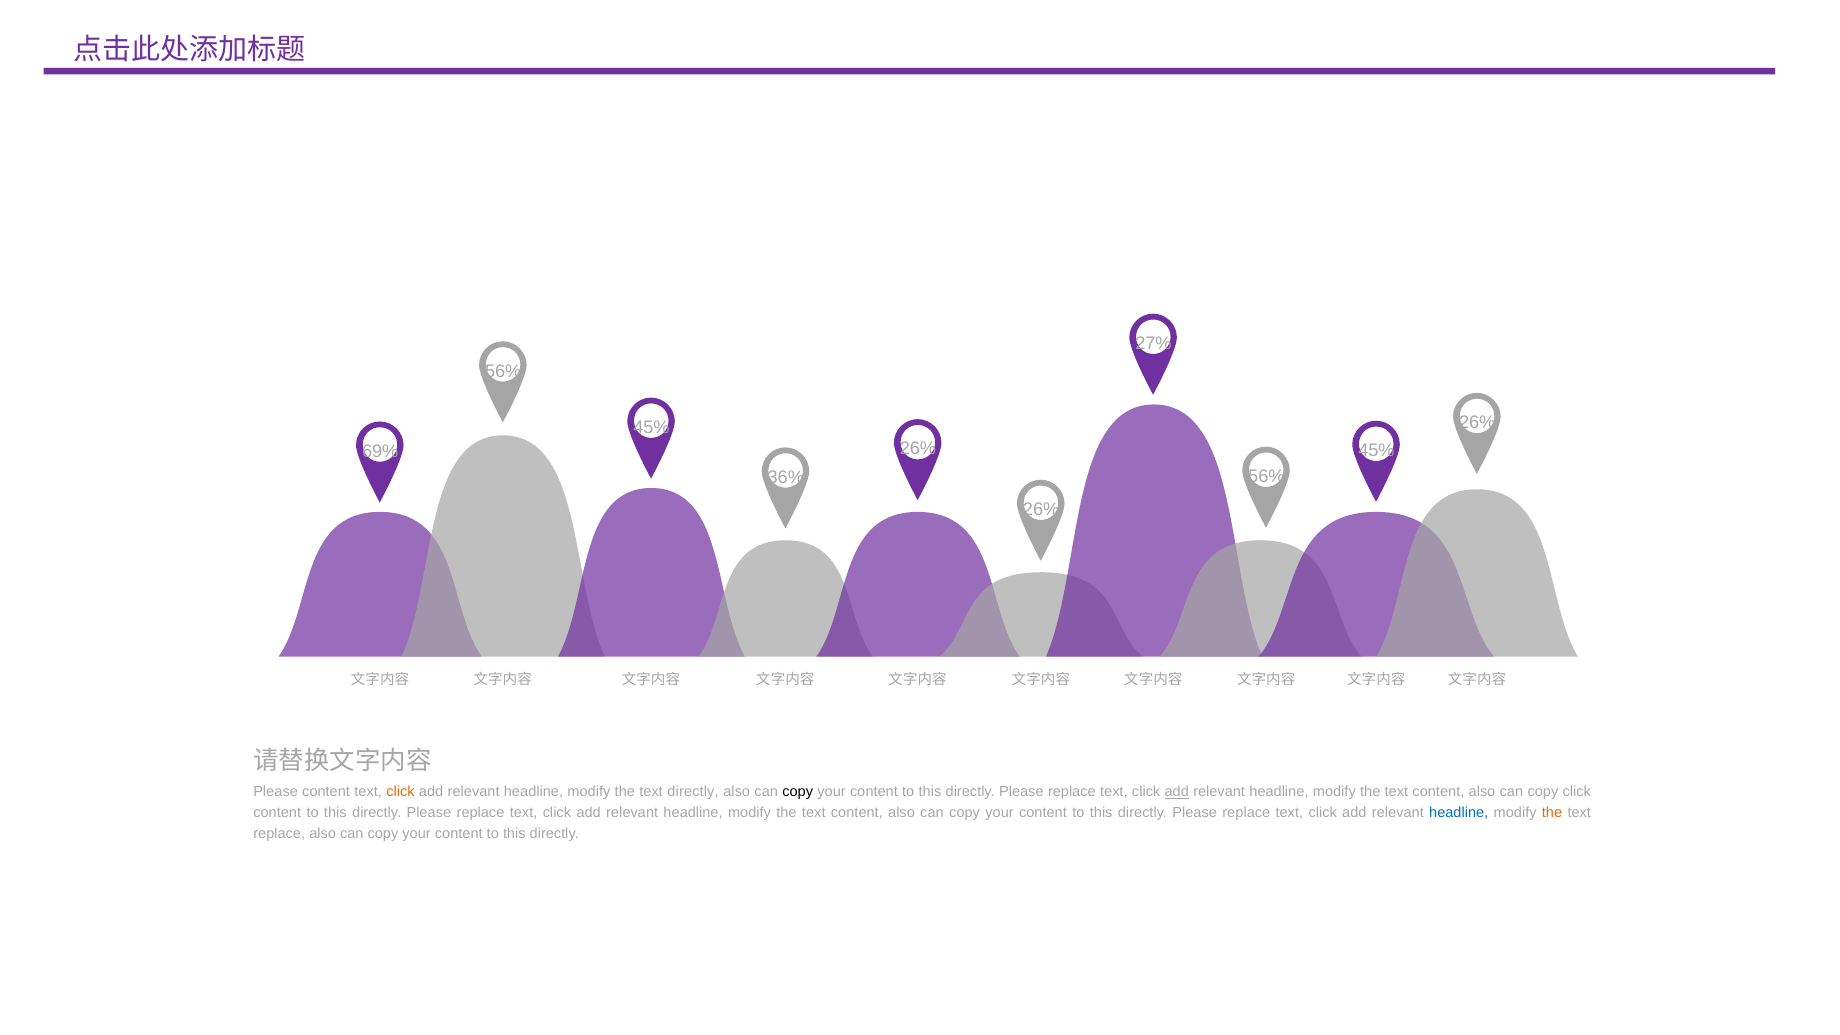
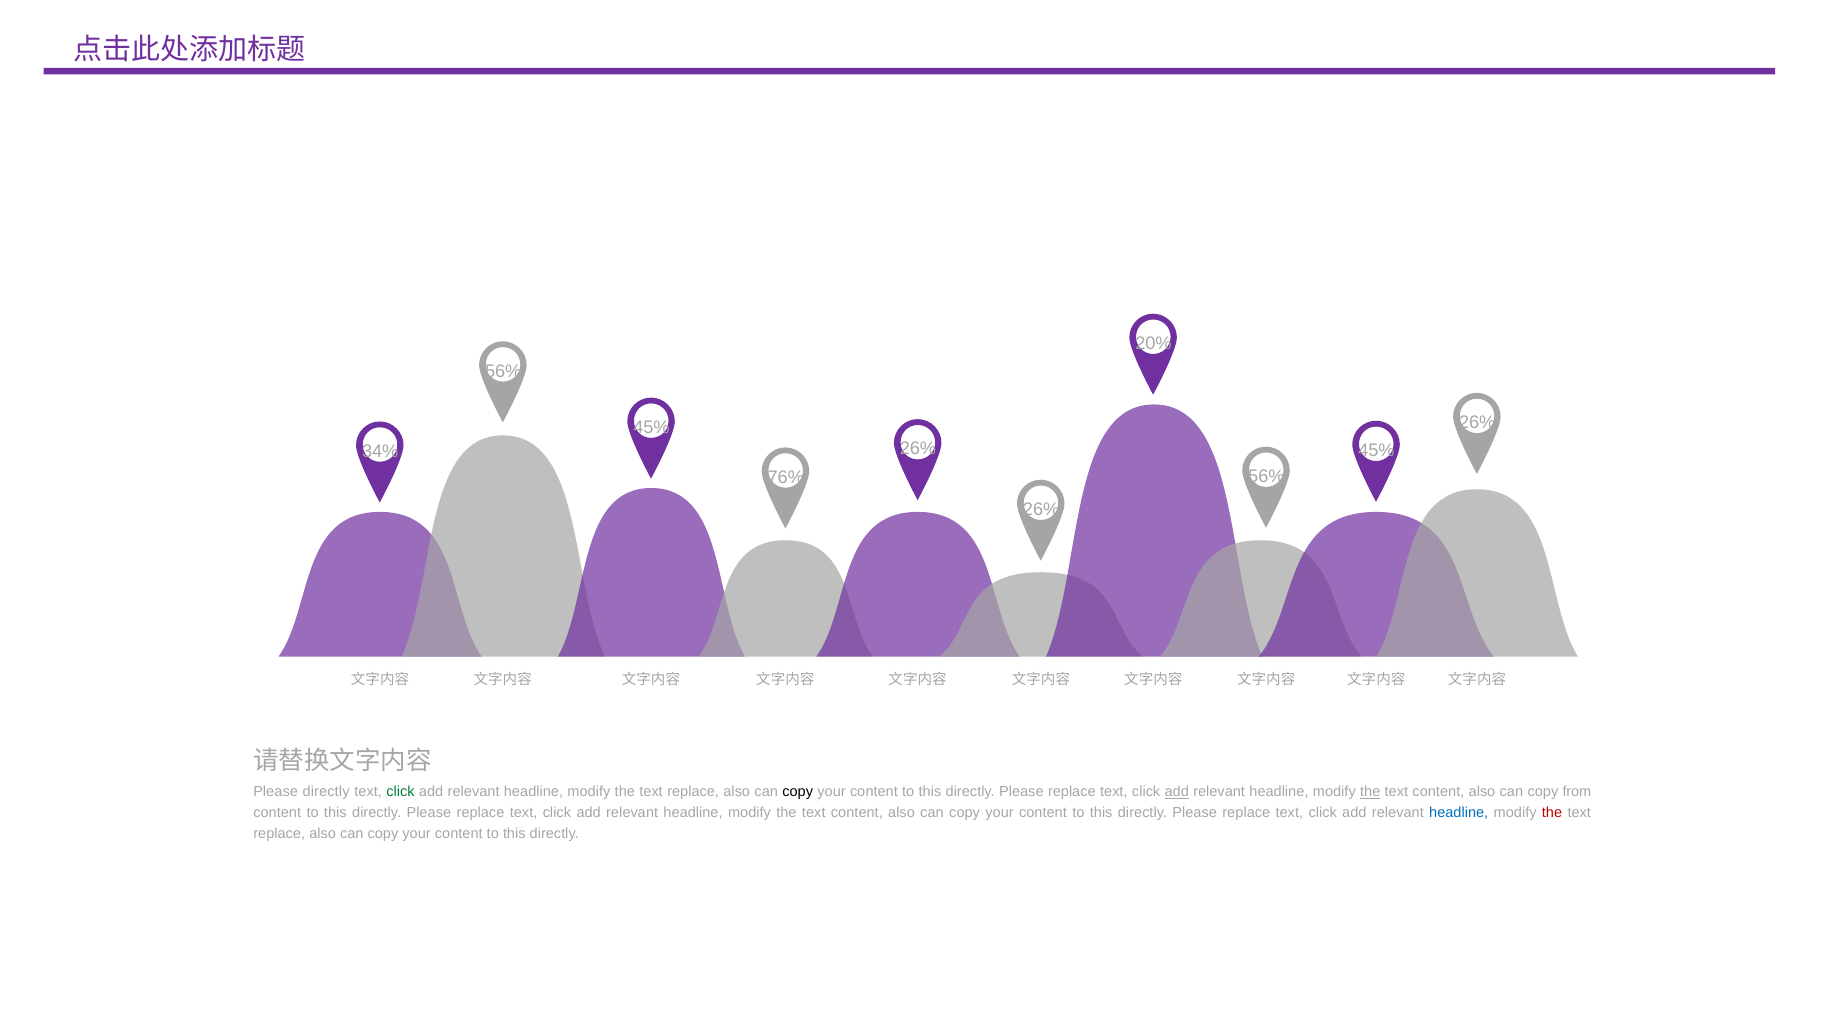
27%: 27% -> 20%
69%: 69% -> 34%
36%: 36% -> 76%
Please content: content -> directly
click at (400, 792) colour: orange -> green
directly at (693, 792): directly -> replace
the at (1370, 792) underline: none -> present
copy click: click -> from
the at (1552, 813) colour: orange -> red
